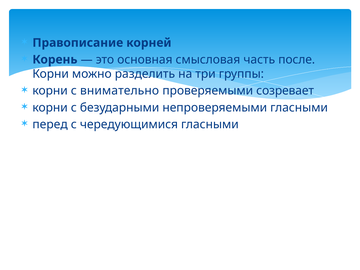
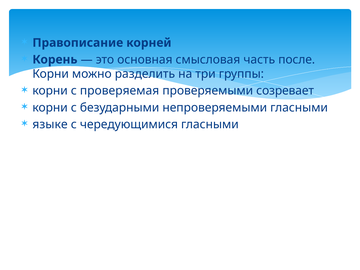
внимательно: внимательно -> проверяемая
перед: перед -> языке
